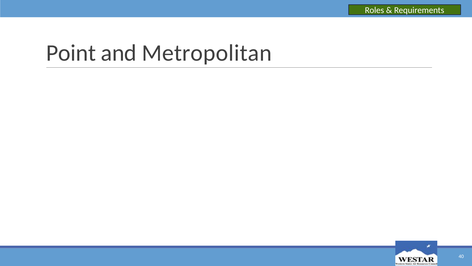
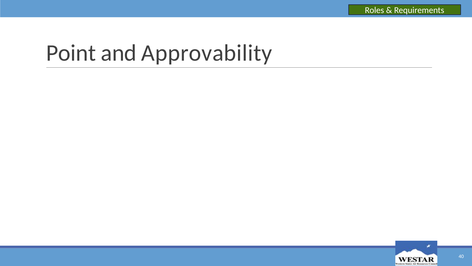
Metropolitan: Metropolitan -> Approvability
